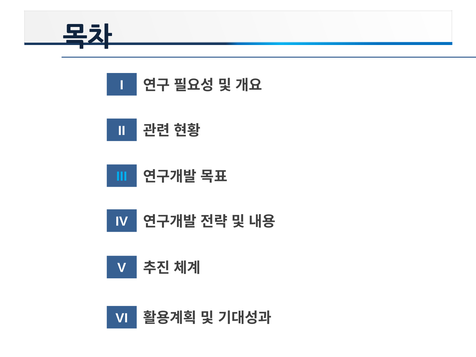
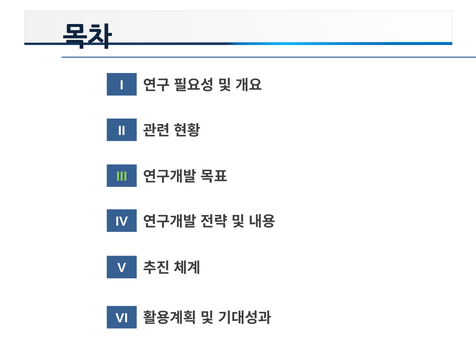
III colour: light blue -> light green
